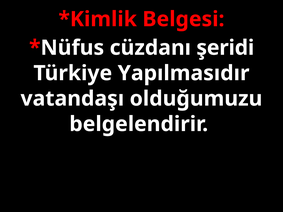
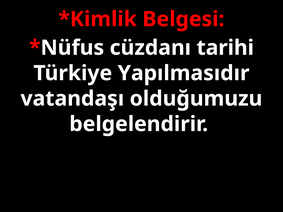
şeridi: şeridi -> tarihi
